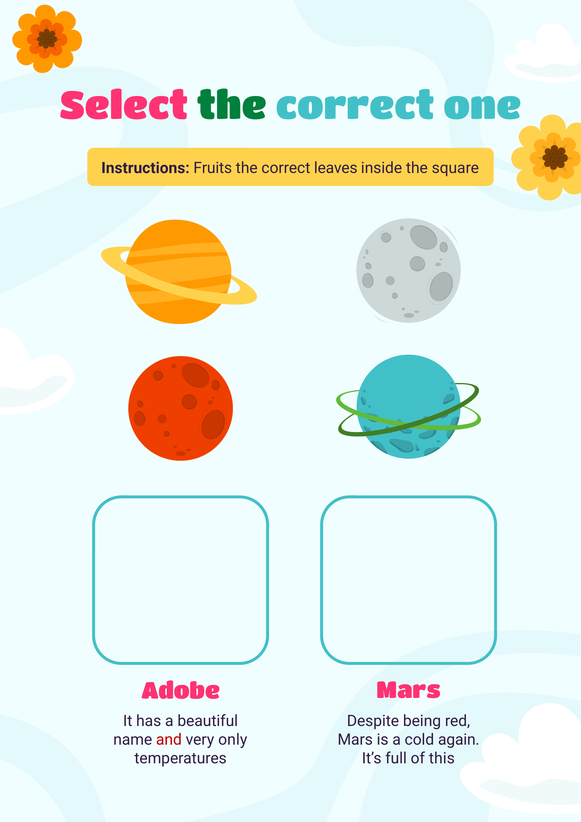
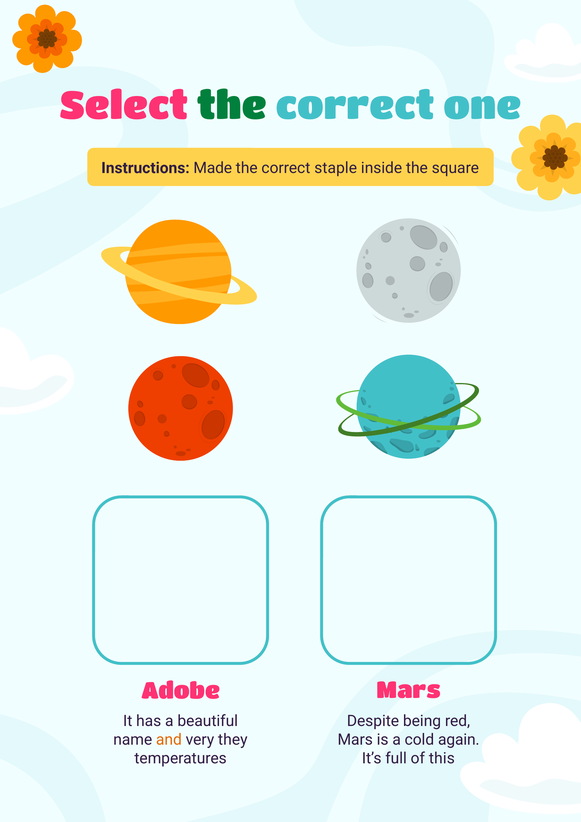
Fruits: Fruits -> Made
leaves: leaves -> staple
and colour: red -> orange
only: only -> they
